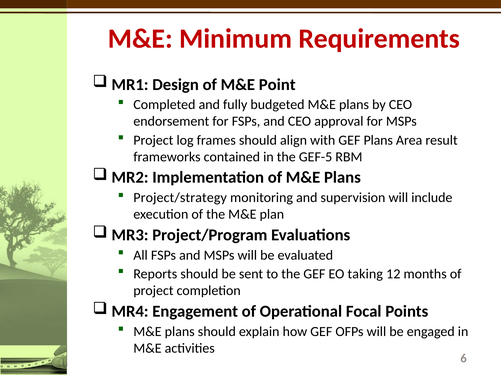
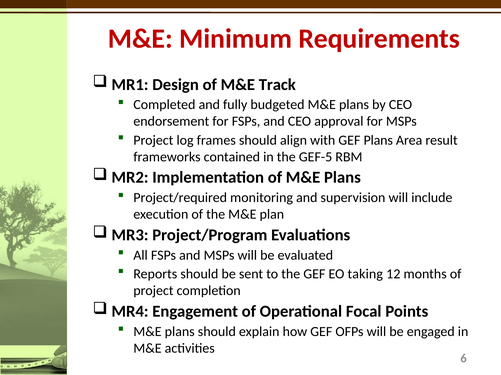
Point: Point -> Track
Project/strategy: Project/strategy -> Project/required
